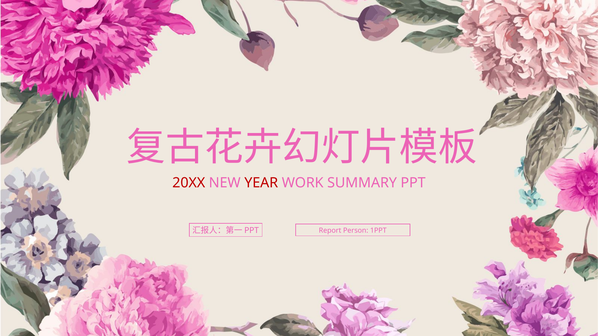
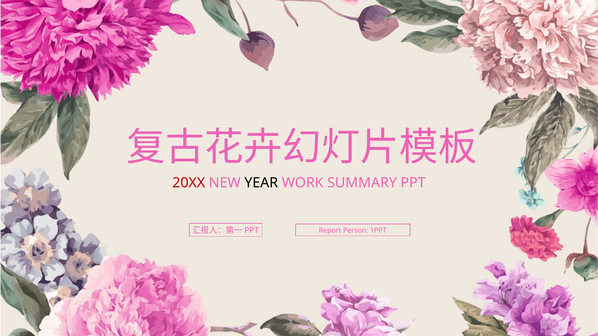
YEAR colour: red -> black
